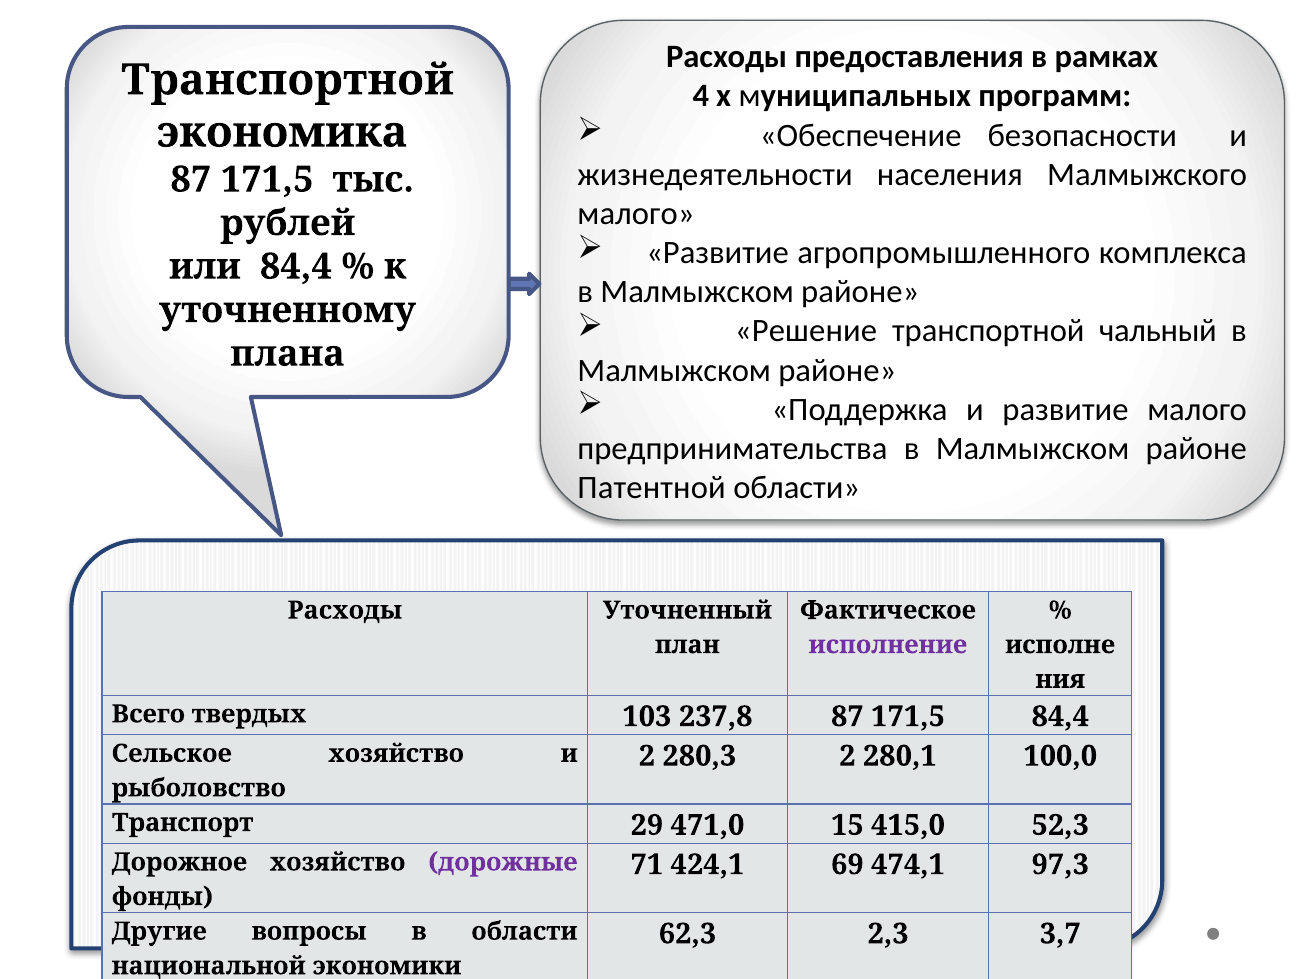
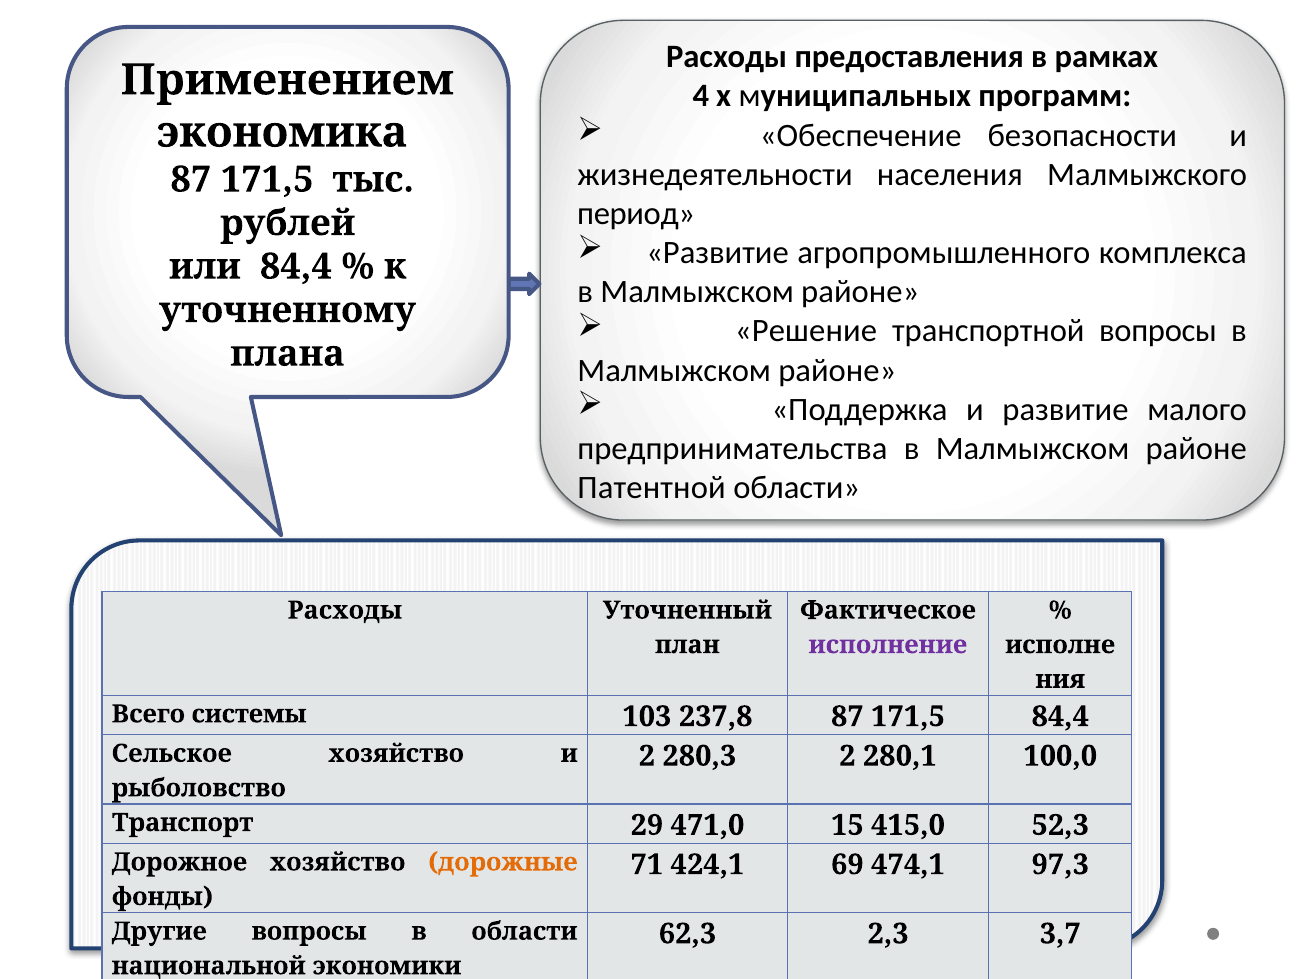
Транспортной at (287, 80): Транспортной -> Применением
малого at (636, 214): малого -> период
транспортной чальный: чальный -> вопросы
твердых: твердых -> системы
дорожные colour: purple -> orange
